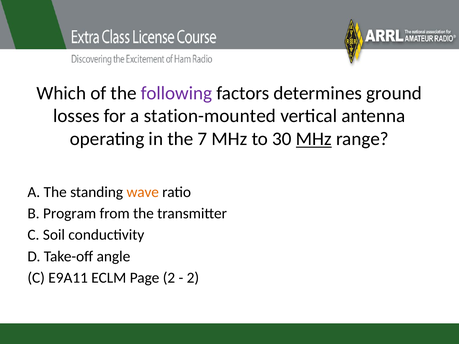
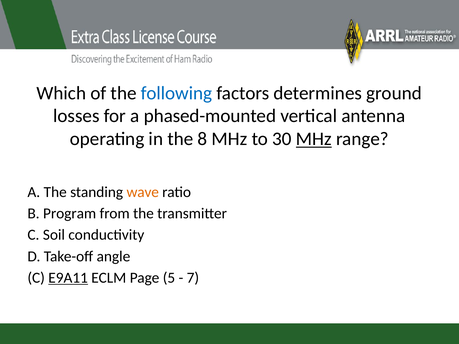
following colour: purple -> blue
station-mounted: station-mounted -> phased-mounted
7: 7 -> 8
E9A11 underline: none -> present
Page 2: 2 -> 5
2 at (193, 278): 2 -> 7
